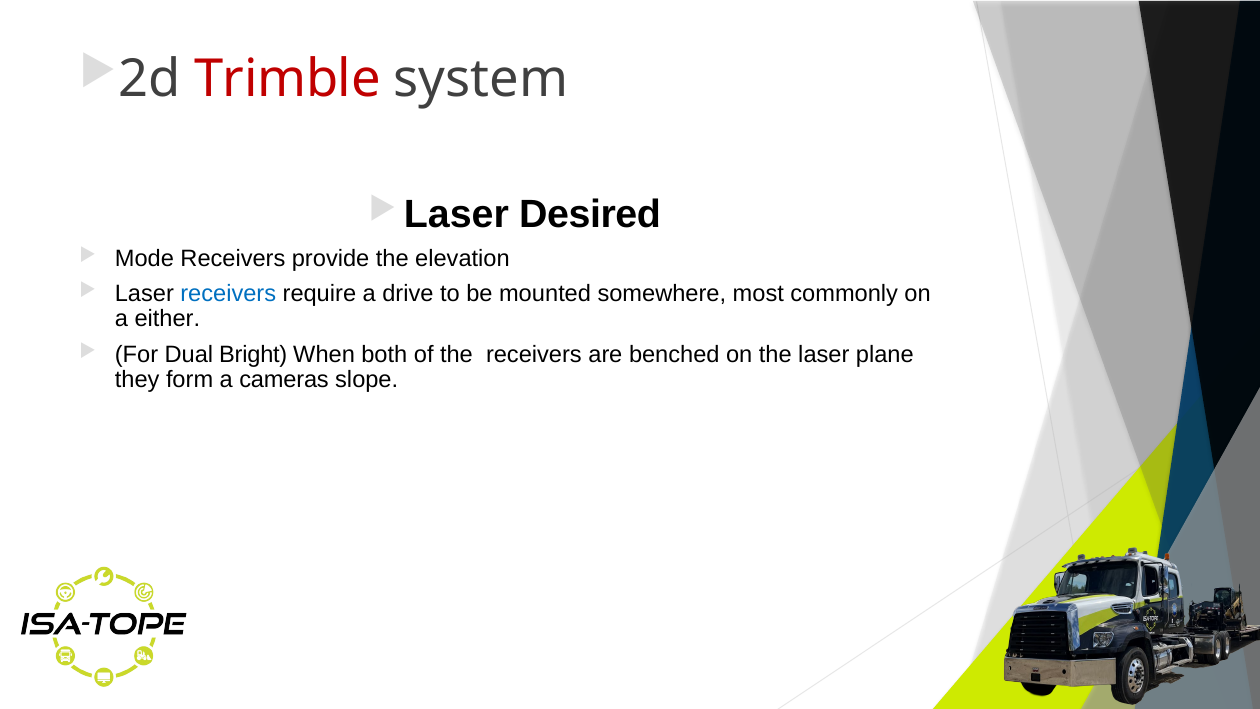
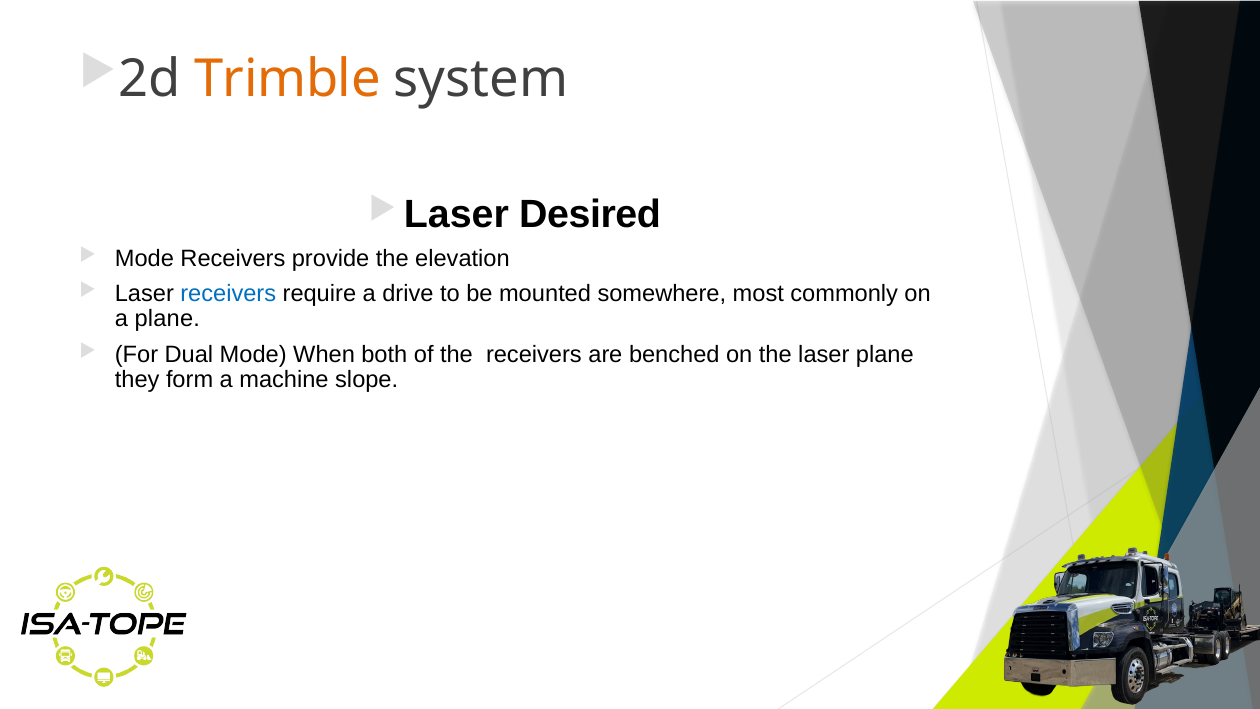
Trimble colour: red -> orange
a either: either -> plane
Dual Bright: Bright -> Mode
cameras: cameras -> machine
